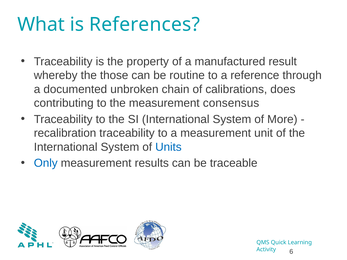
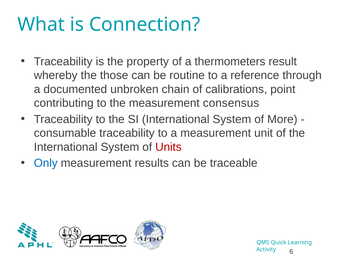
References: References -> Connection
manufactured: manufactured -> thermometers
does: does -> point
recalibration: recalibration -> consumable
Units colour: blue -> red
